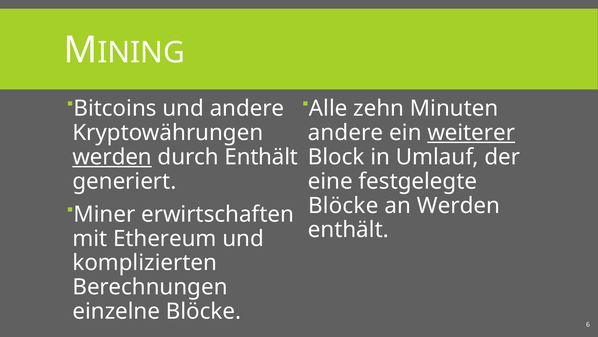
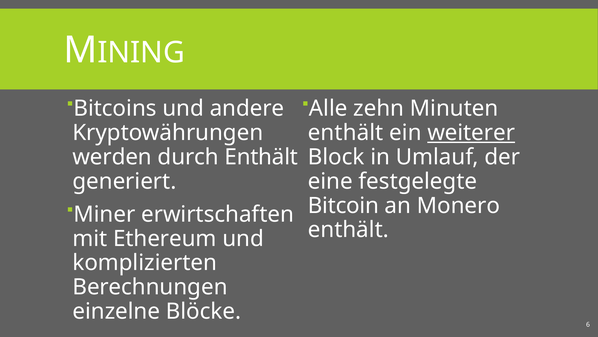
andere at (346, 133): andere -> enthält
werden at (112, 157) underline: present -> none
Blöcke at (343, 205): Blöcke -> Bitcoin
an Werden: Werden -> Monero
